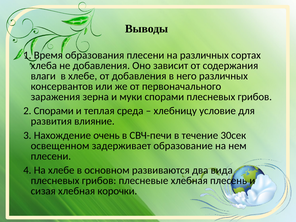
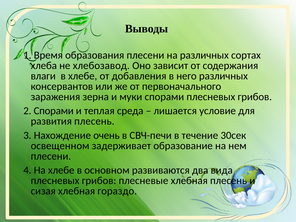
не добавления: добавления -> хлебозавод
хлебницу: хлебницу -> лишается
развития влияние: влияние -> плесень
корочки: корочки -> гораздо
